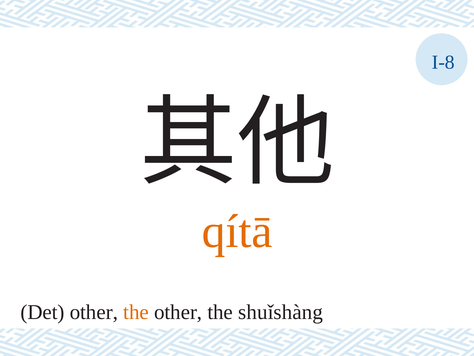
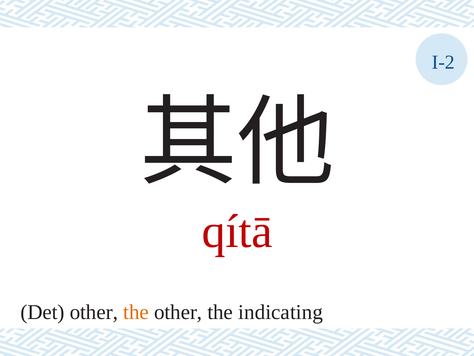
I-8: I-8 -> I-2
qítā colour: orange -> red
shuǐshàng: shuǐshàng -> indicating
